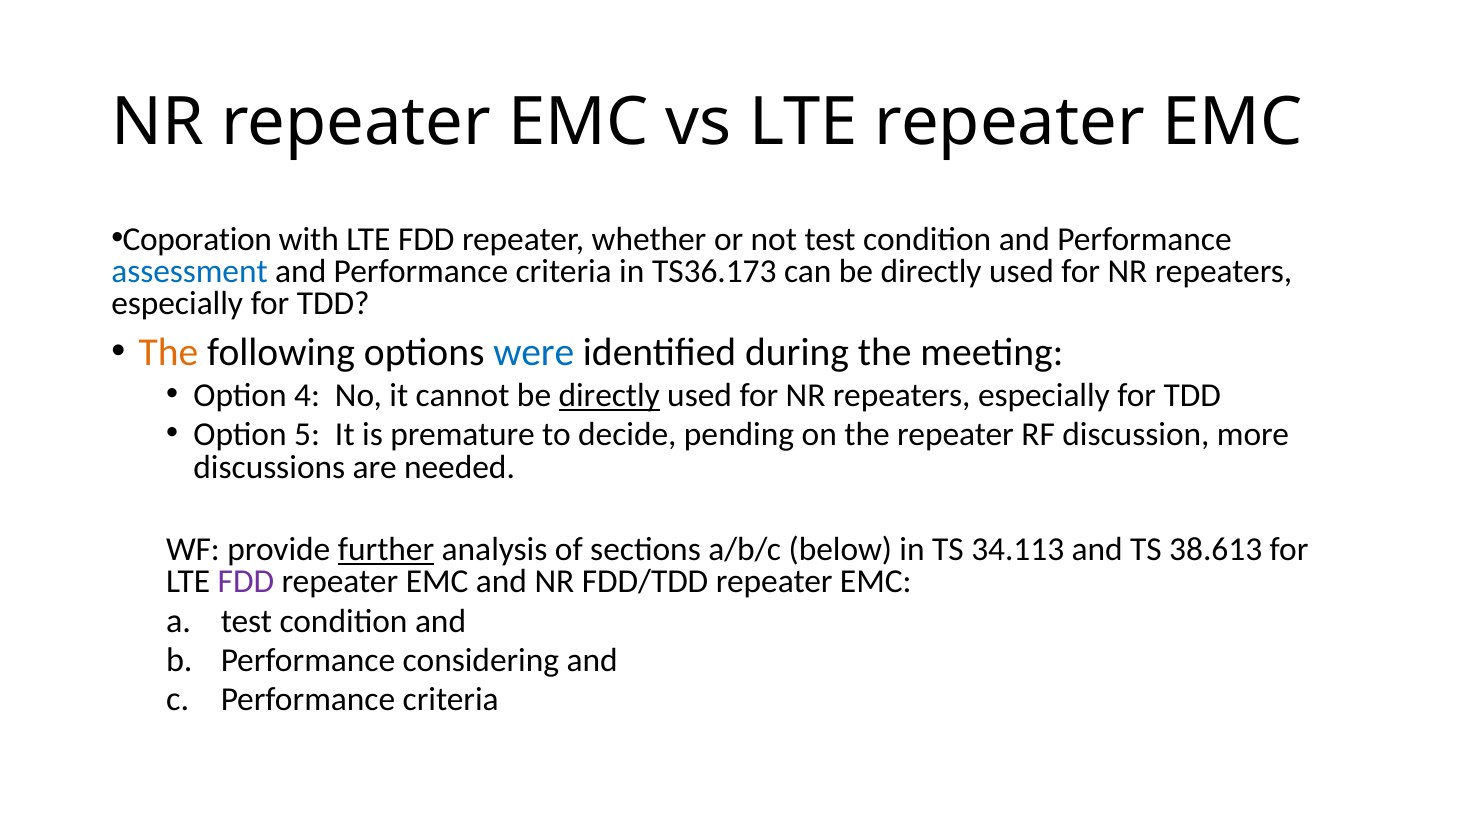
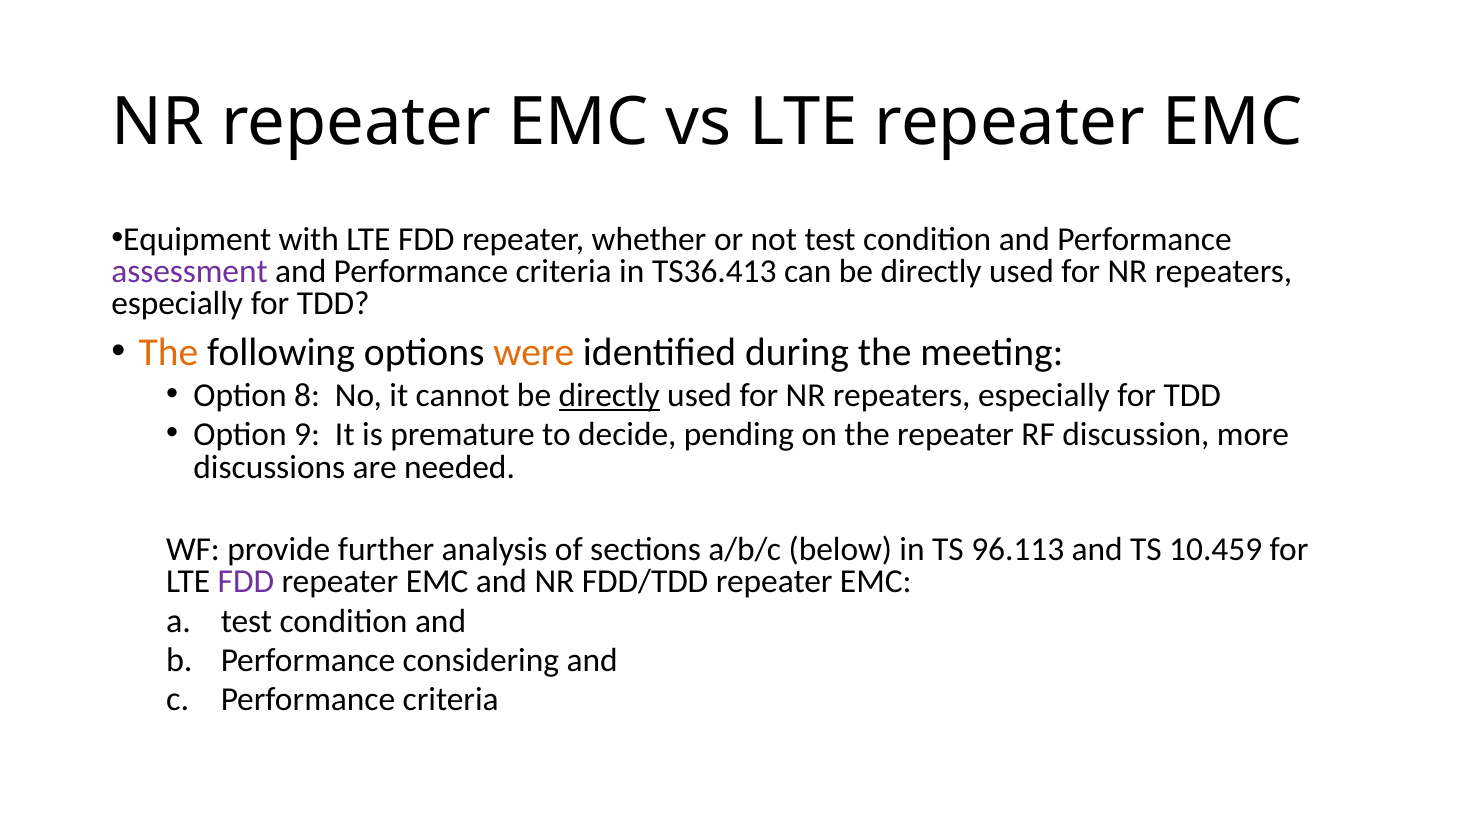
Coporation: Coporation -> Equipment
assessment colour: blue -> purple
TS36.173: TS36.173 -> TS36.413
were colour: blue -> orange
4: 4 -> 8
5: 5 -> 9
further underline: present -> none
34.113: 34.113 -> 96.113
38.613: 38.613 -> 10.459
